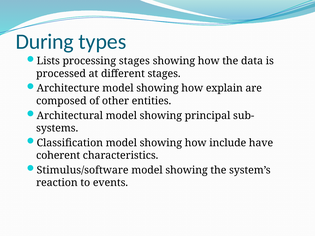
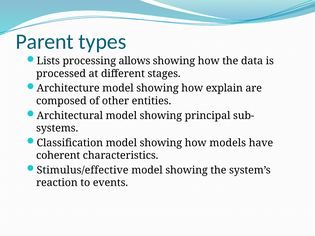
During: During -> Parent
processing stages: stages -> allows
include: include -> models
Stimulus/software: Stimulus/software -> Stimulus/effective
